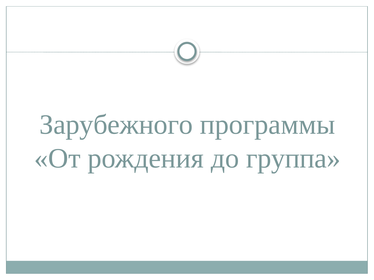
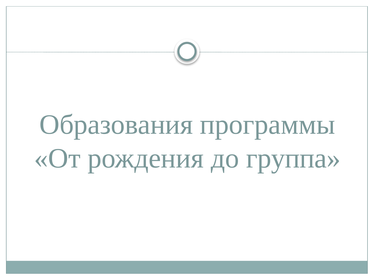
Зарубежного: Зарубежного -> Образования
